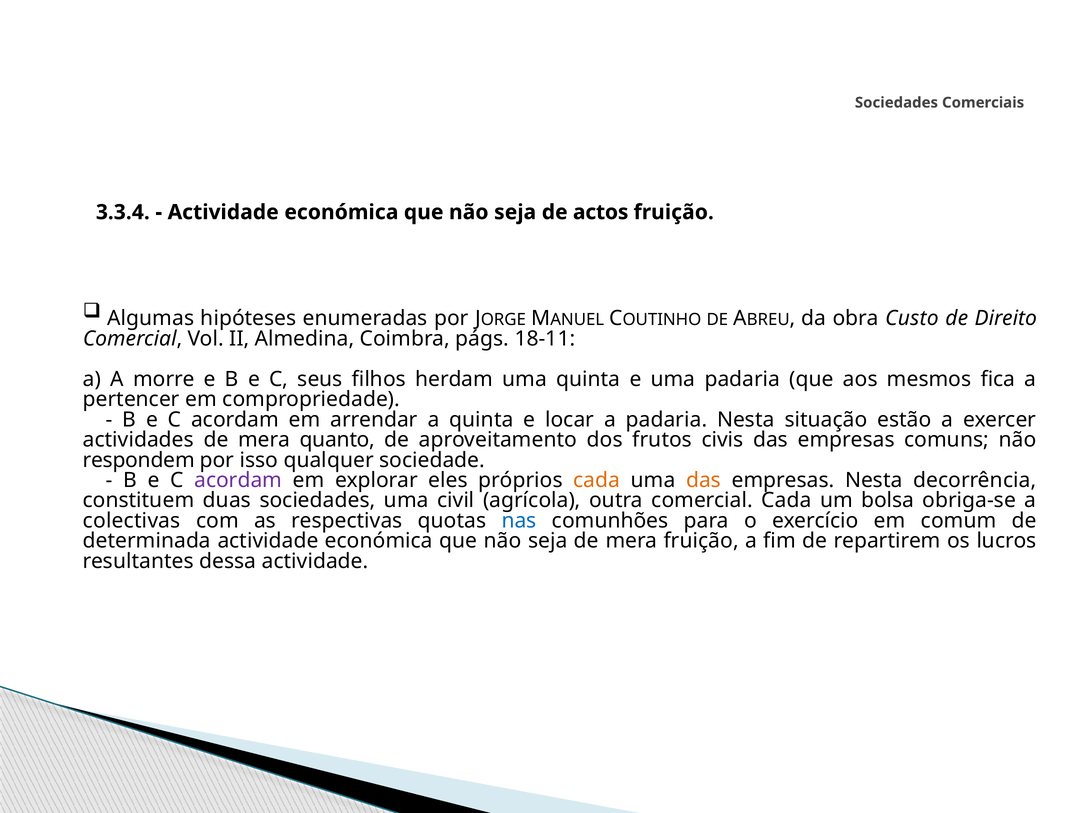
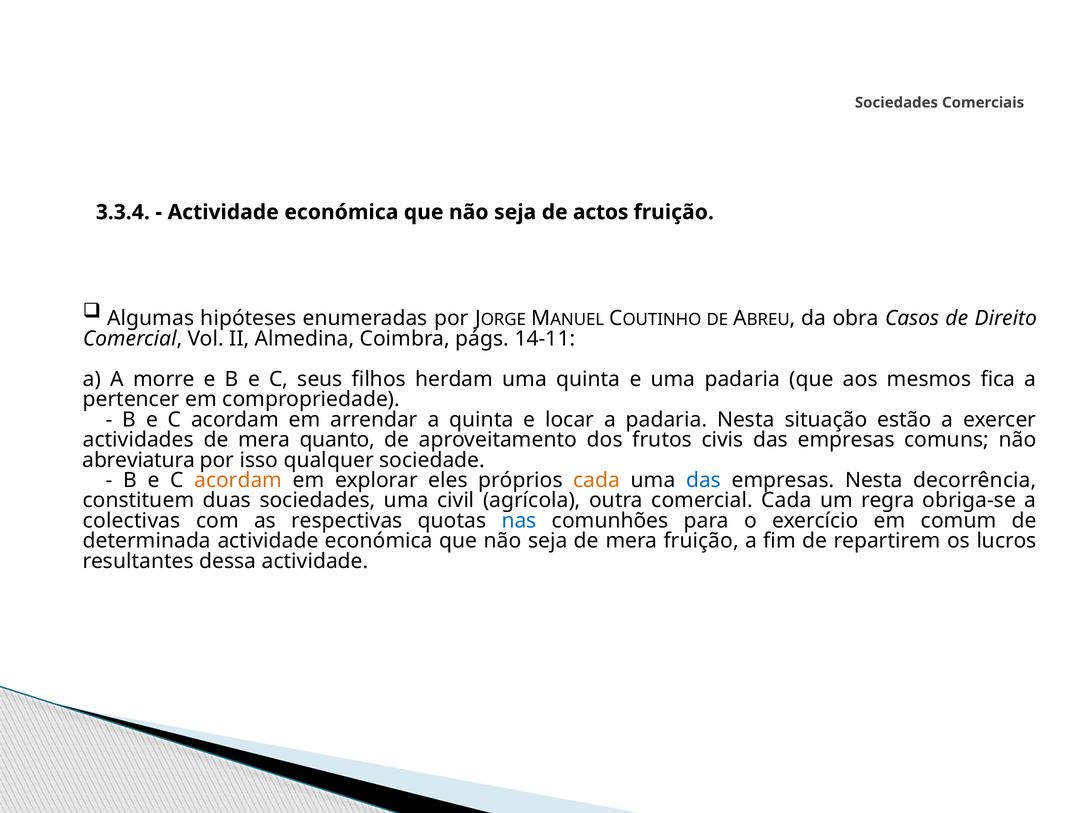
Custo: Custo -> Casos
18-11: 18-11 -> 14-11
respondem: respondem -> abreviatura
acordam at (238, 480) colour: purple -> orange
das at (704, 480) colour: orange -> blue
bolsa: bolsa -> regra
